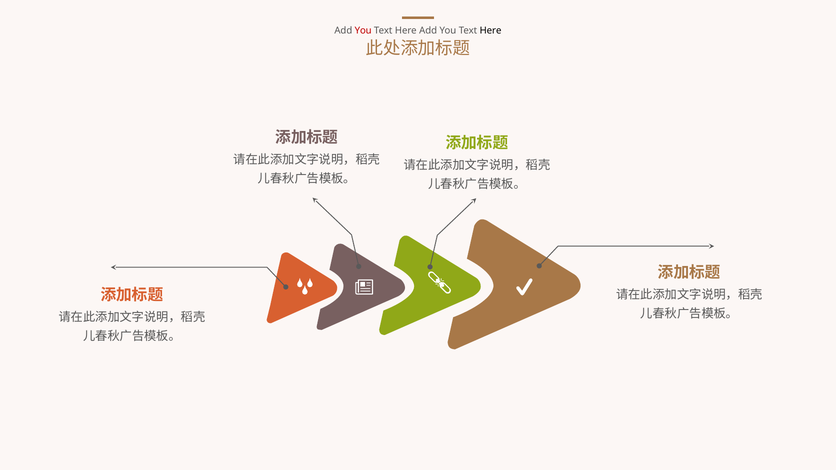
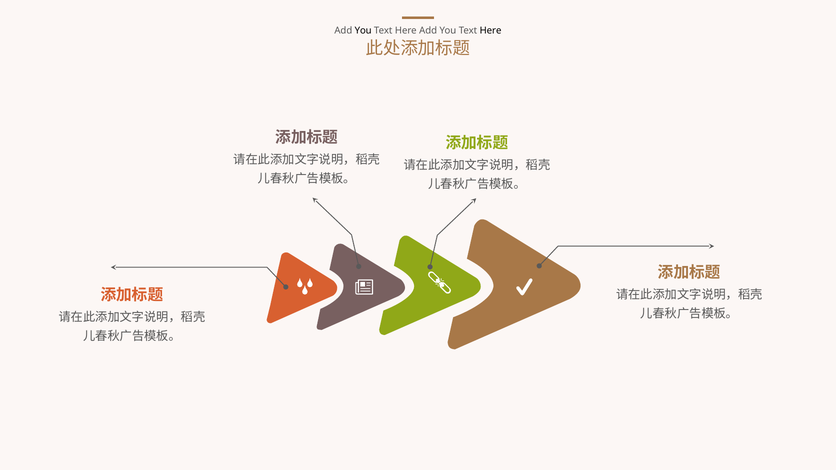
You at (363, 31) colour: red -> black
